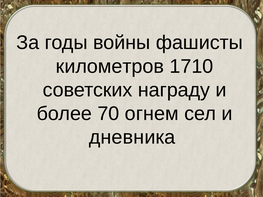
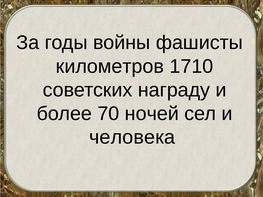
огнем: огнем -> ночей
дневника: дневника -> человека
